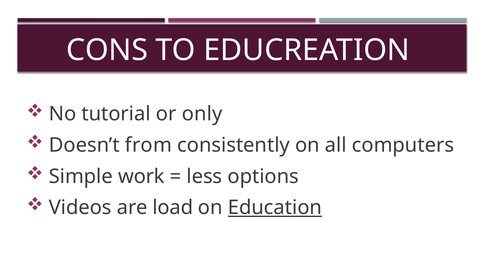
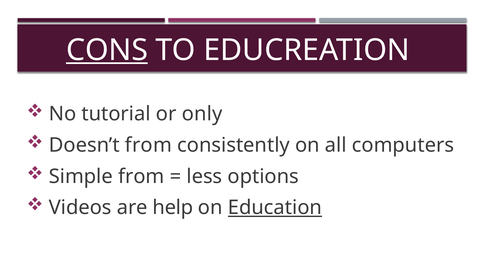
CONS underline: none -> present
Simple work: work -> from
load: load -> help
